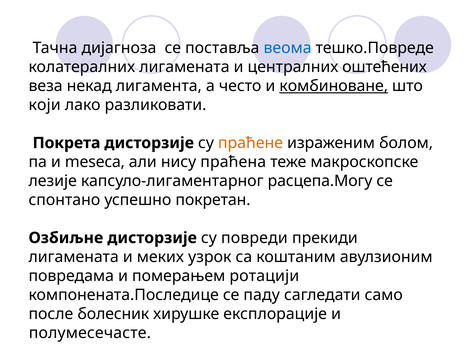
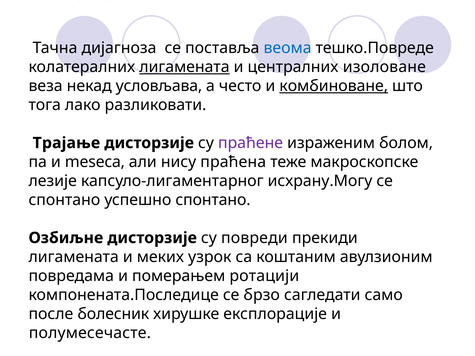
лигамената at (184, 67) underline: none -> present
оштећених: оштећених -> изоловане
лигамента: лигамента -> условљава
који: који -> тога
Покрета: Покрета -> Трајање
праћене colour: orange -> purple
расцепа.Могу: расцепа.Могу -> исхрану.Могу
успешно покретан: покретан -> спонтано
паду: паду -> брзо
